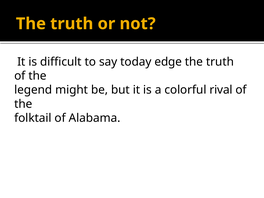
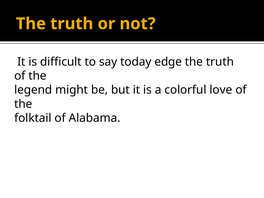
rival: rival -> love
